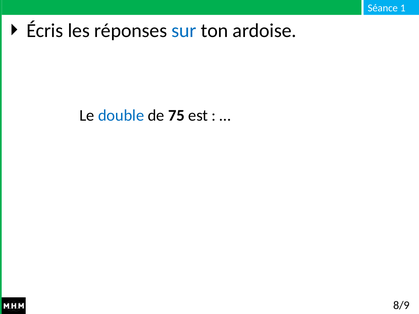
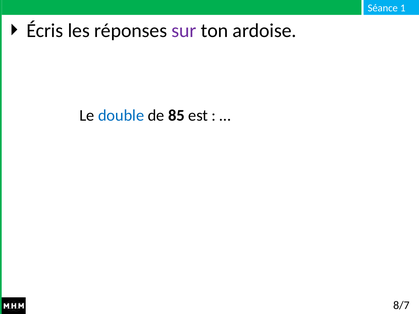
sur colour: blue -> purple
75: 75 -> 85
8/9: 8/9 -> 8/7
